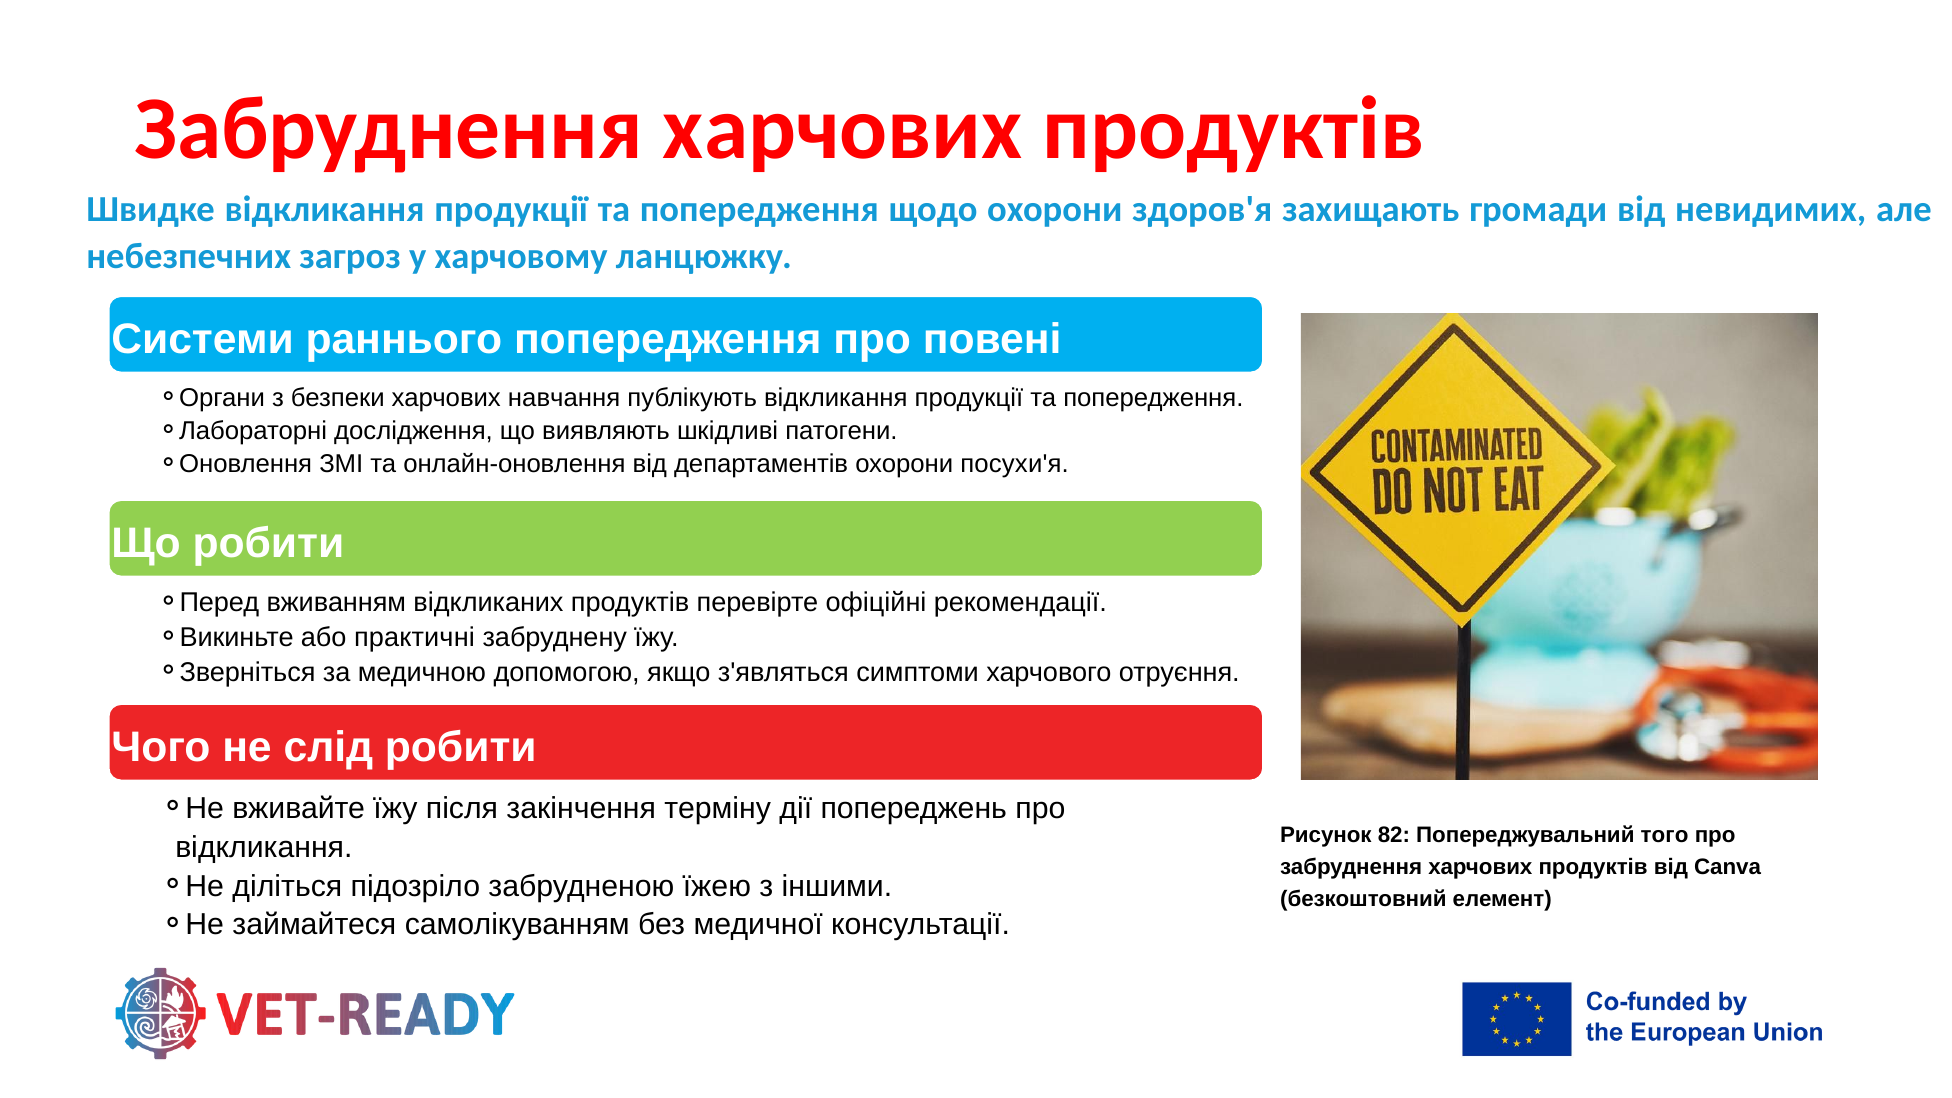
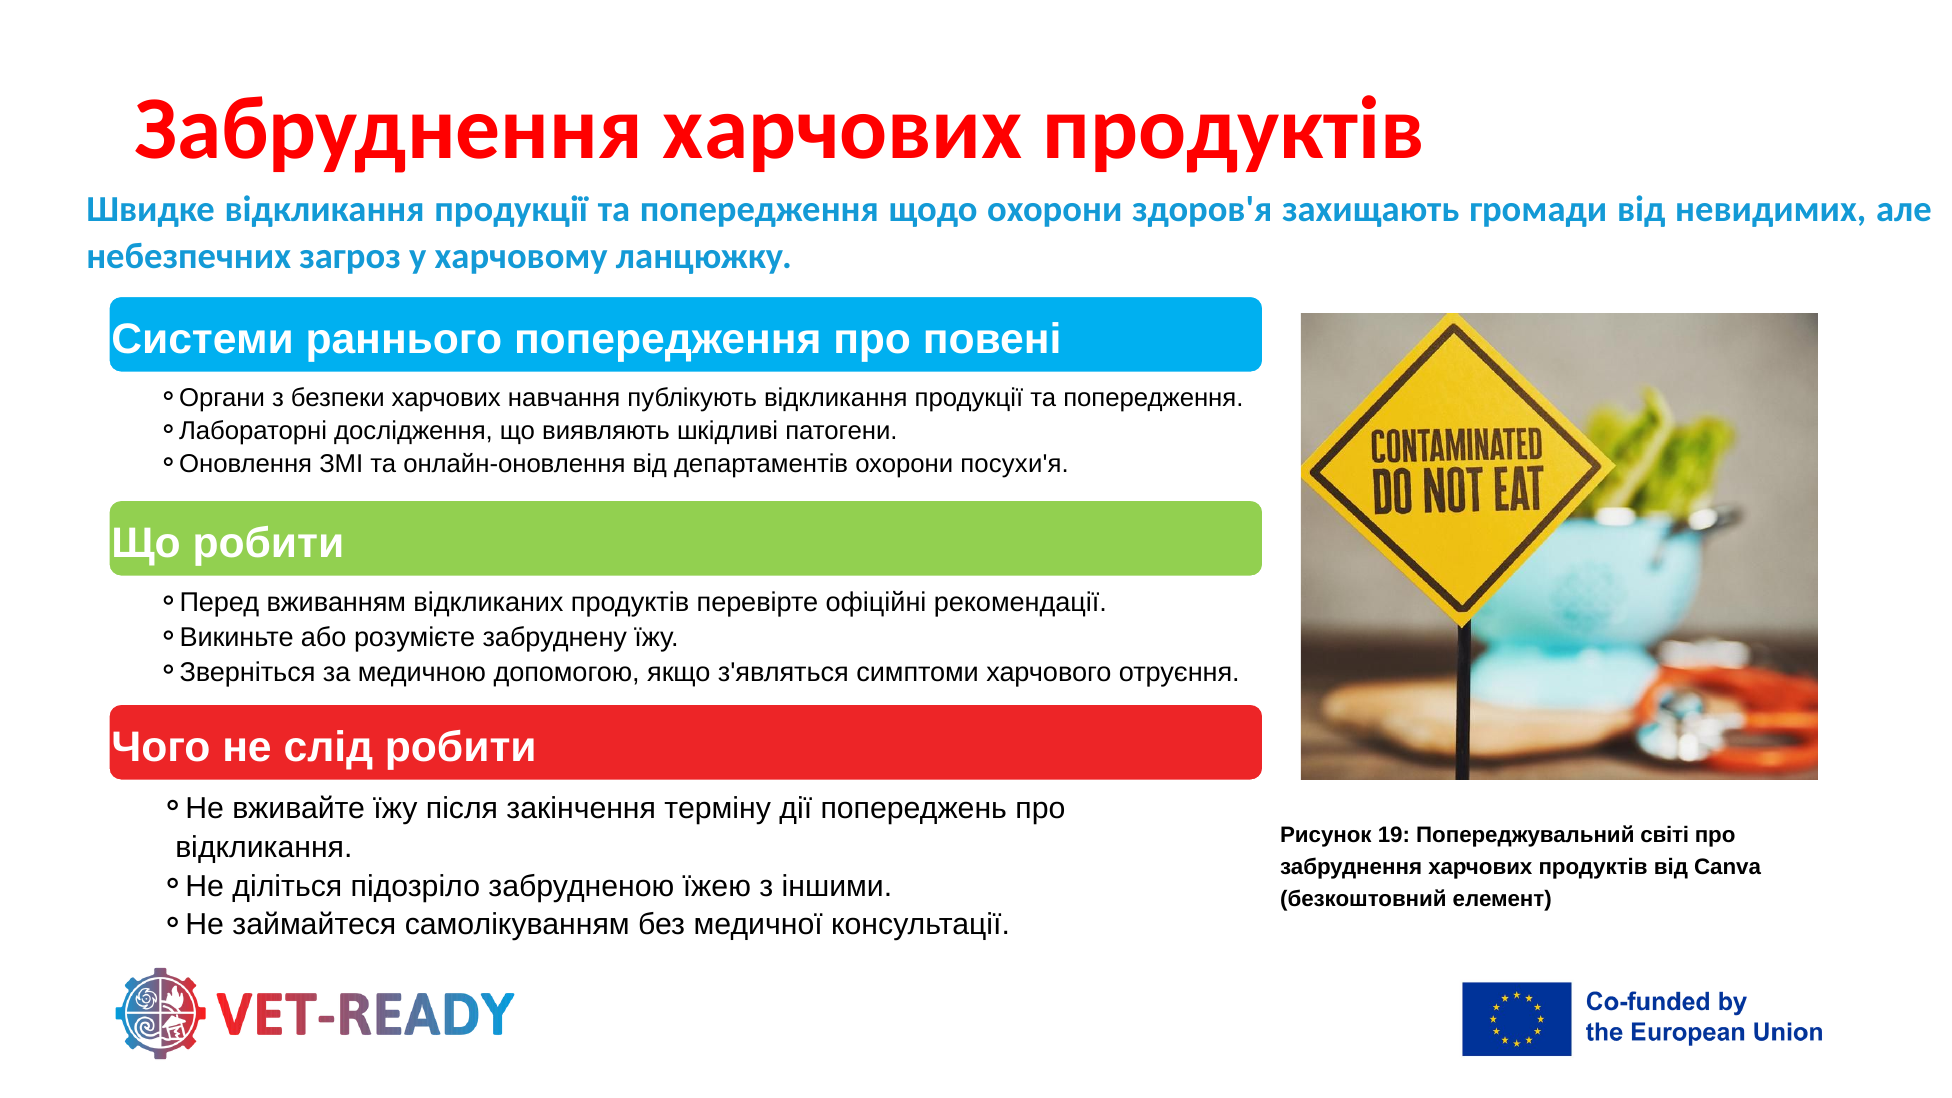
практичні: практичні -> розумієте
82: 82 -> 19
того: того -> світі
